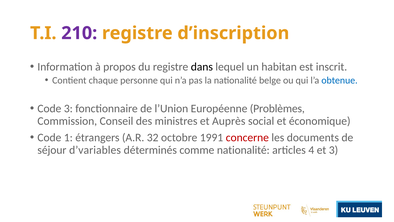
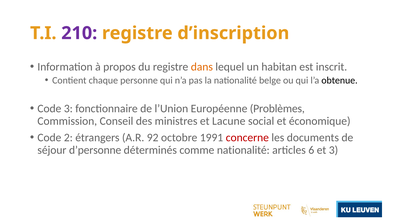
dans colour: black -> orange
obtenue colour: blue -> black
Auprès: Auprès -> Lacune
1: 1 -> 2
32: 32 -> 92
d’variables: d’variables -> d’personne
4: 4 -> 6
